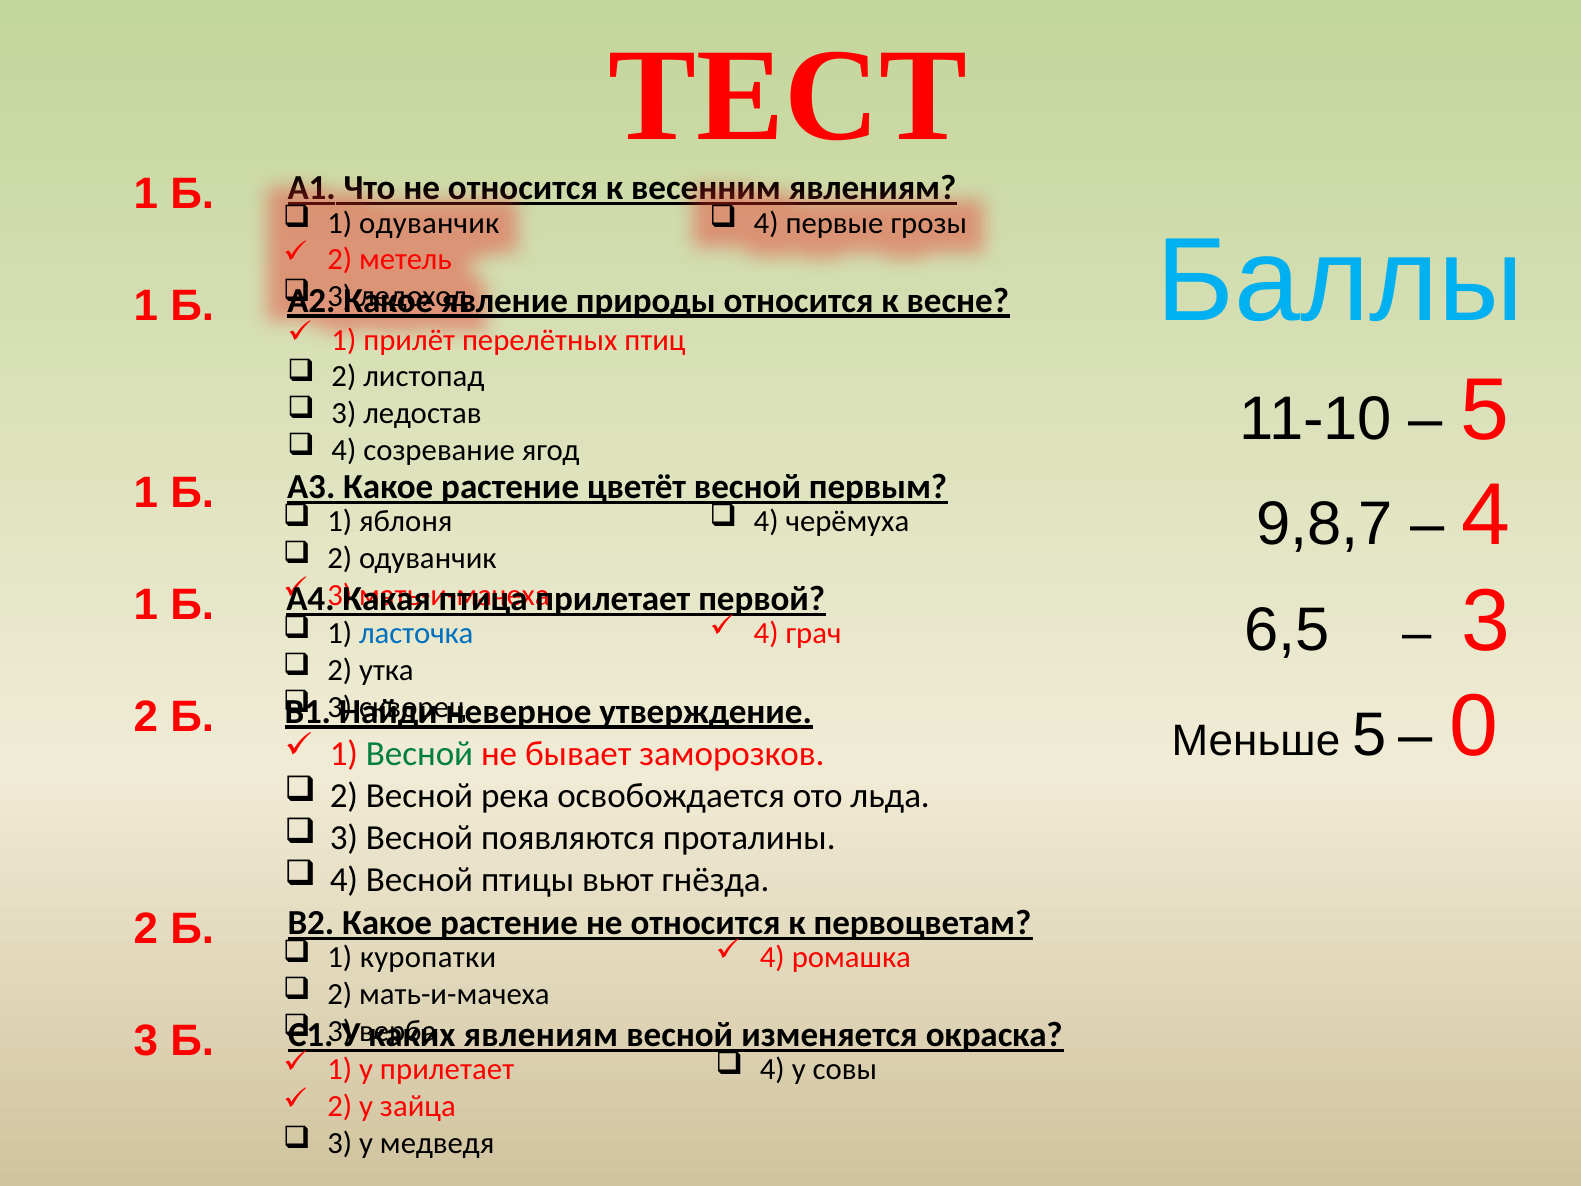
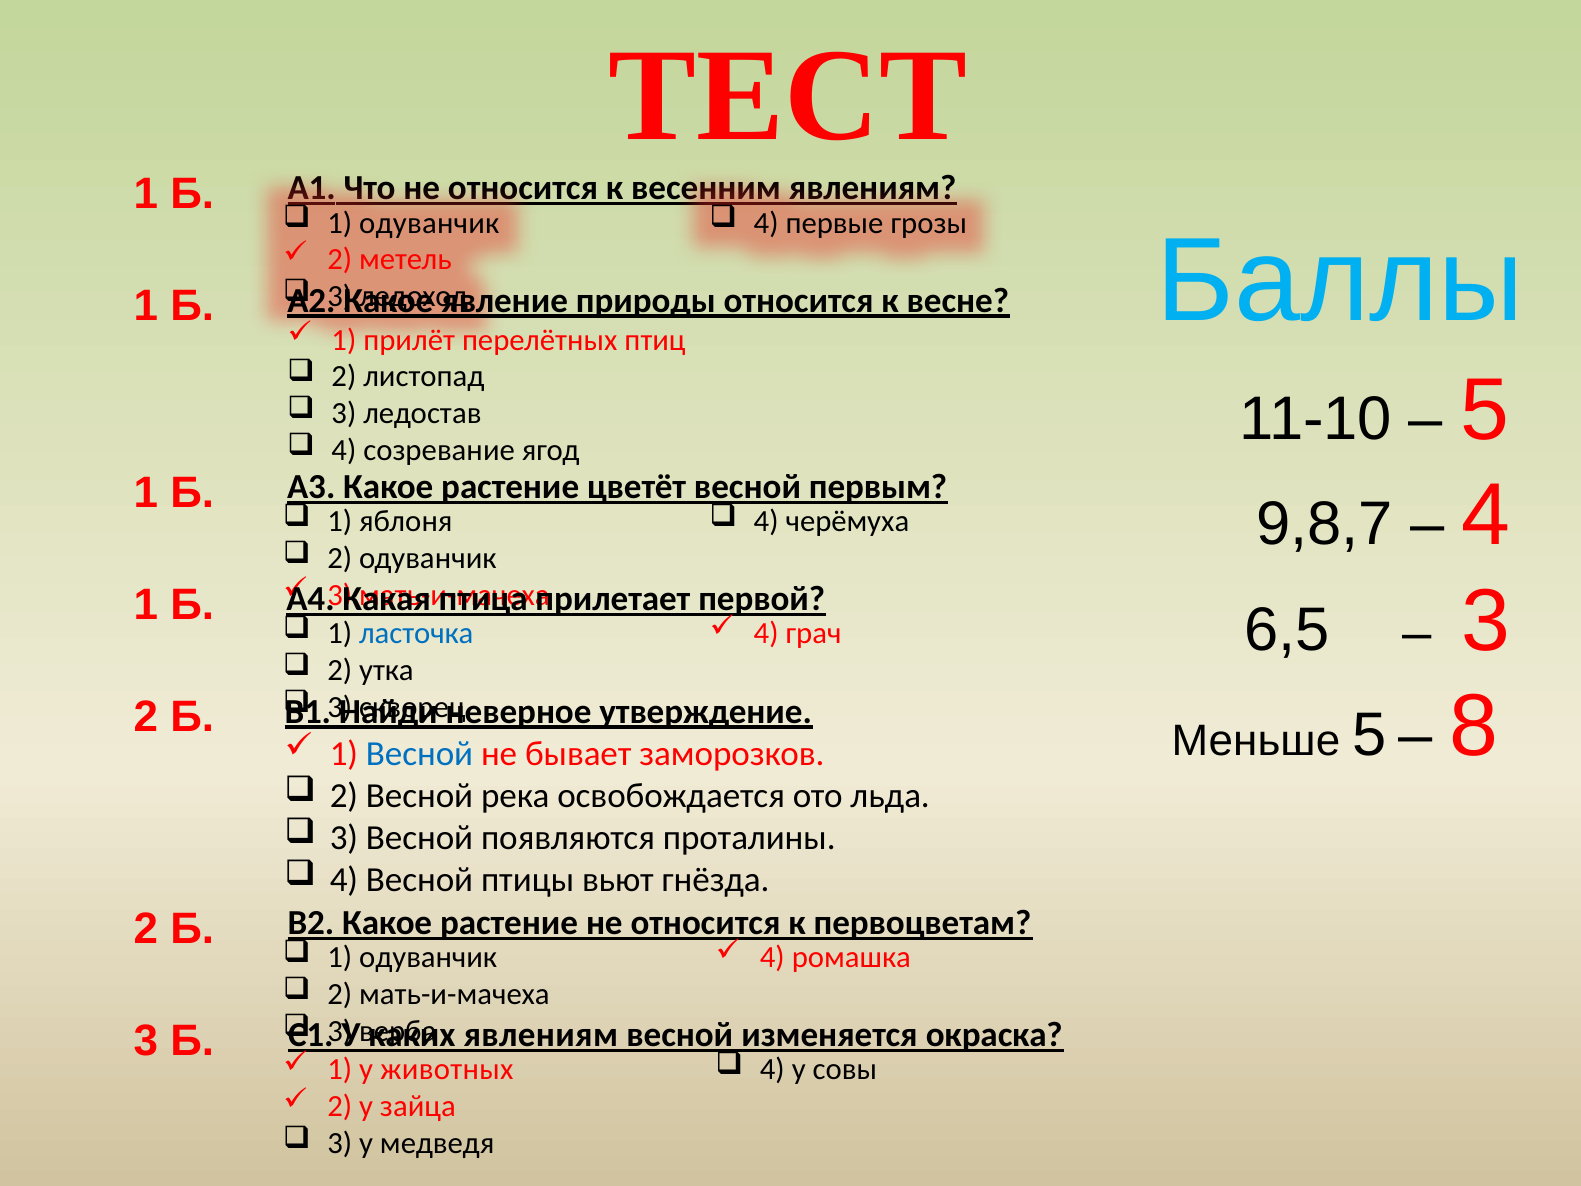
0: 0 -> 8
Весной at (419, 754) colour: green -> blue
куропатки at (428, 957): куропатки -> одуванчик
у прилетает: прилетает -> животных
